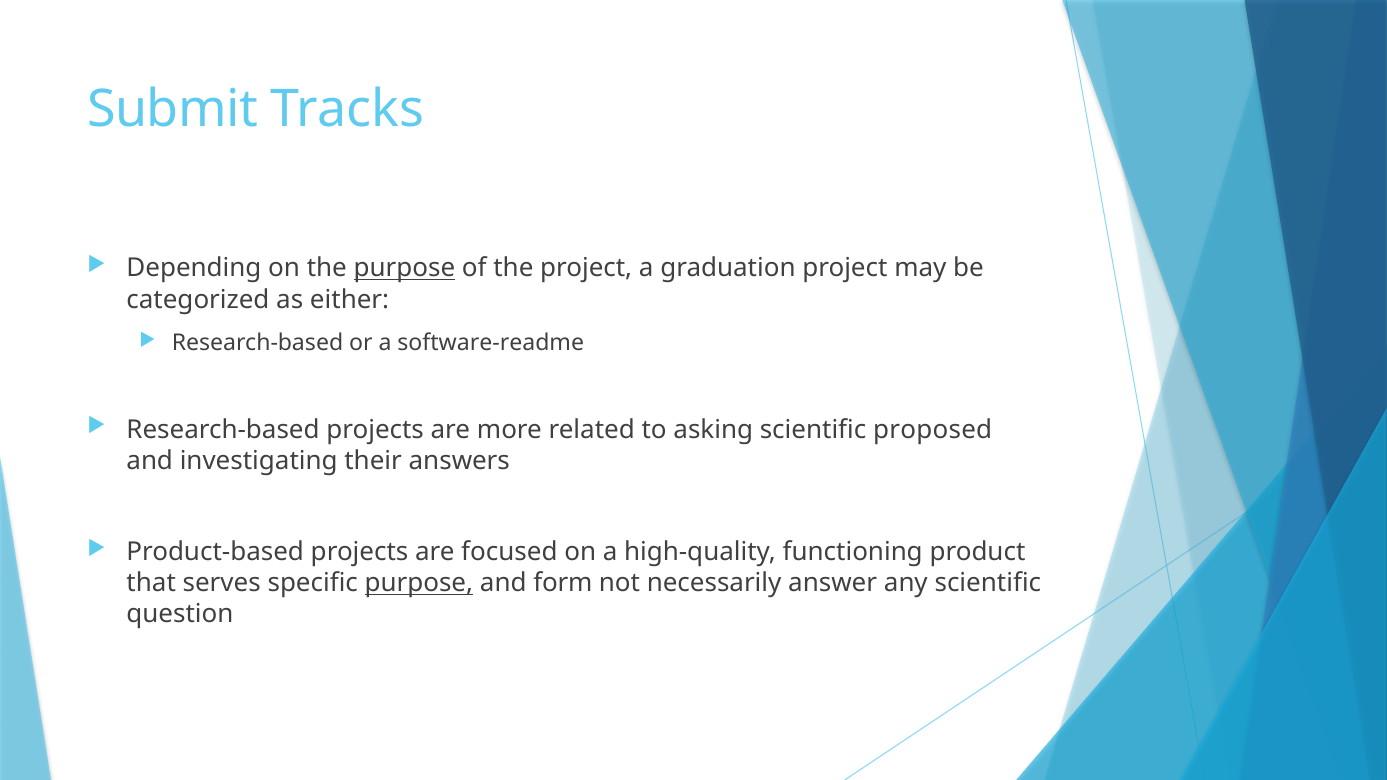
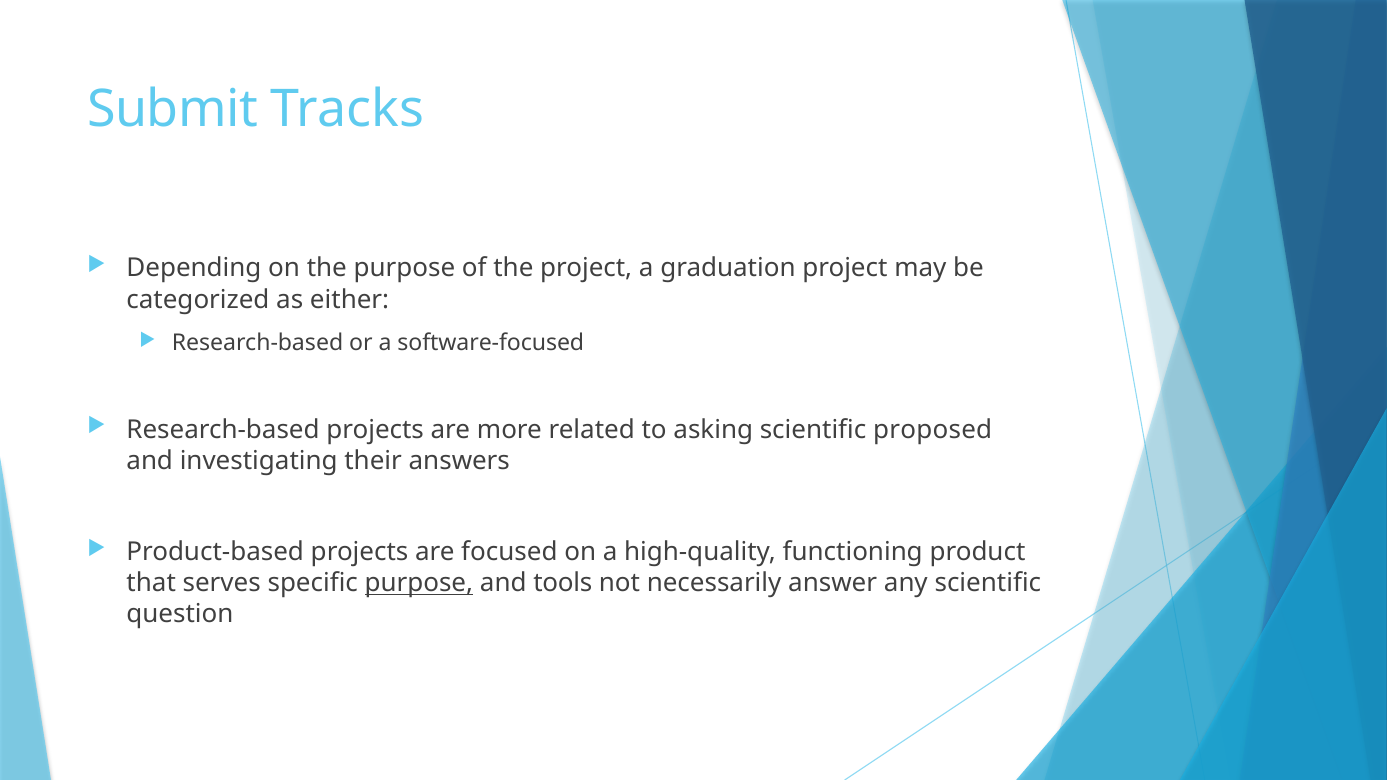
purpose at (404, 268) underline: present -> none
software-readme: software-readme -> software-focused
form: form -> tools
